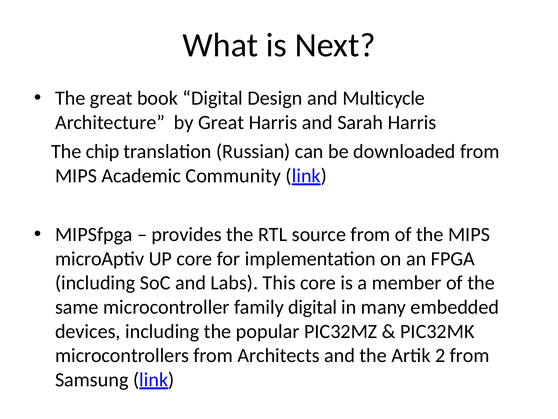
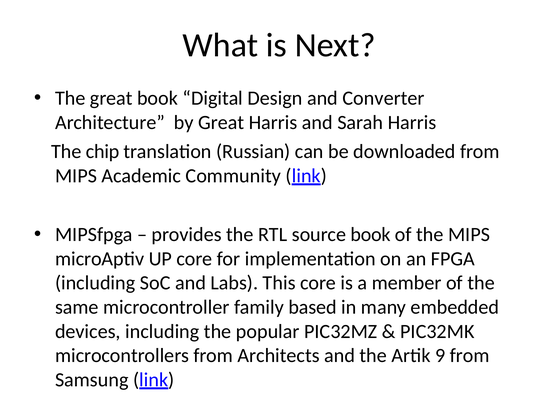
Multicycle: Multicycle -> Converter
source from: from -> book
family digital: digital -> based
2: 2 -> 9
